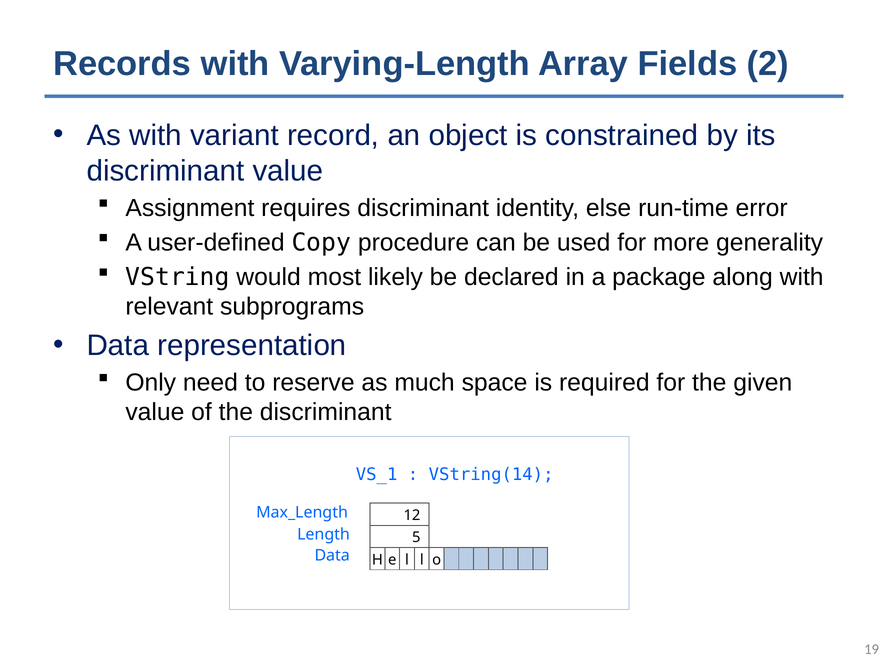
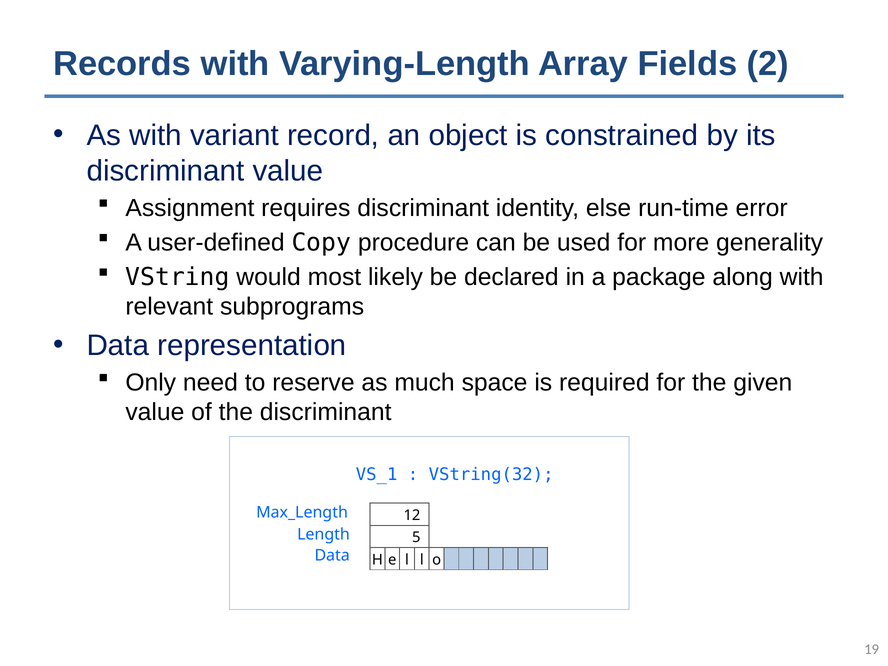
VString(14: VString(14 -> VString(32
